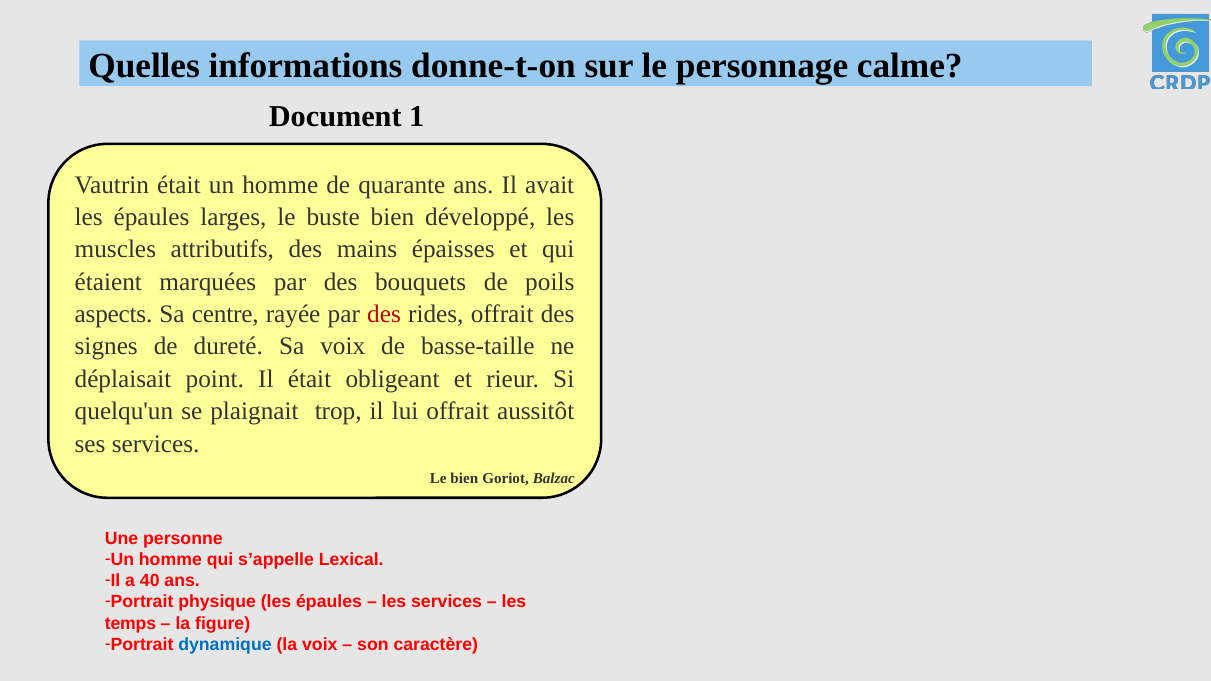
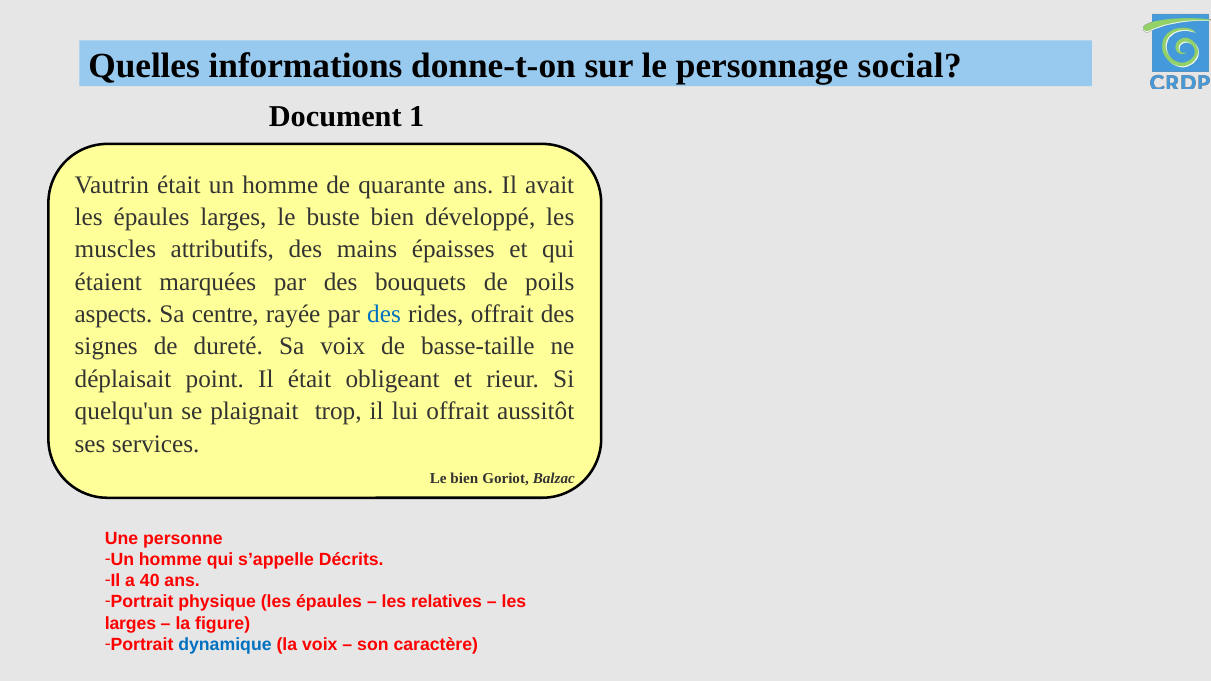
calme: calme -> social
des at (384, 314) colour: red -> blue
Lexical: Lexical -> Décrits
les services: services -> relatives
temps at (130, 623): temps -> larges
